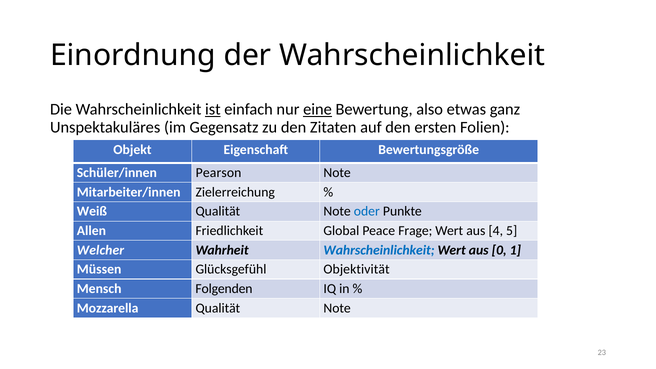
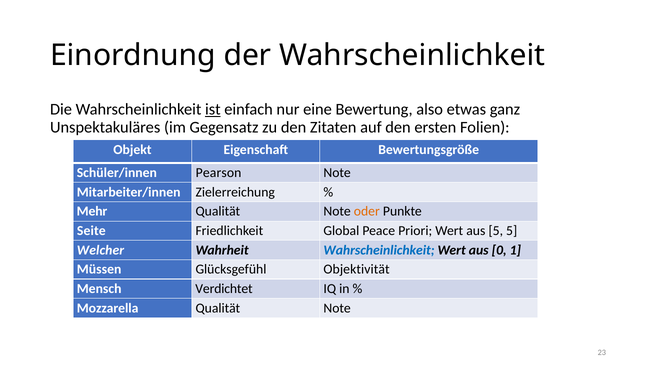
eine underline: present -> none
Weiß: Weiß -> Mehr
oder colour: blue -> orange
Allen: Allen -> Seite
Frage: Frage -> Priori
aus 4: 4 -> 5
Folgenden: Folgenden -> Verdichtet
